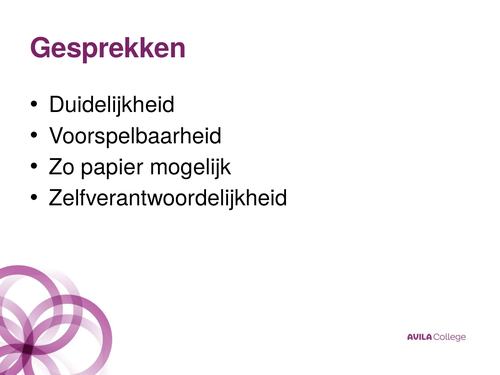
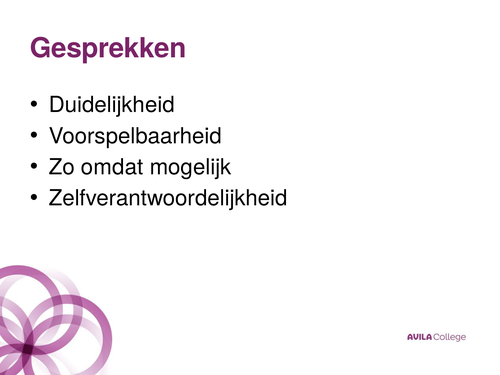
papier: papier -> omdat
